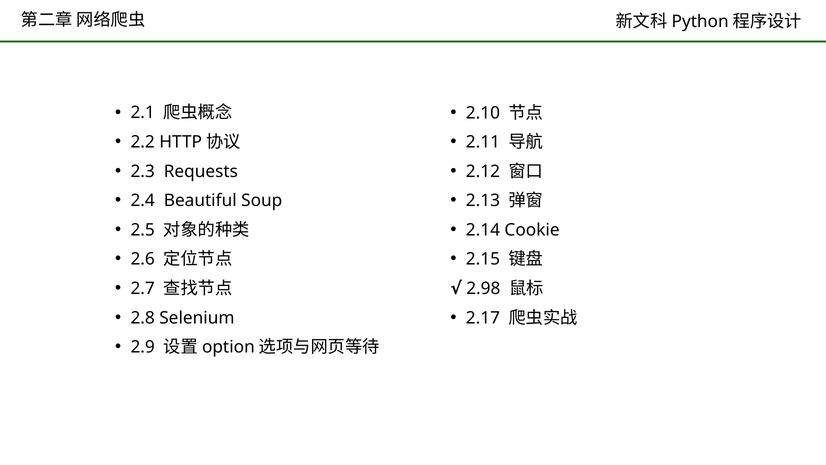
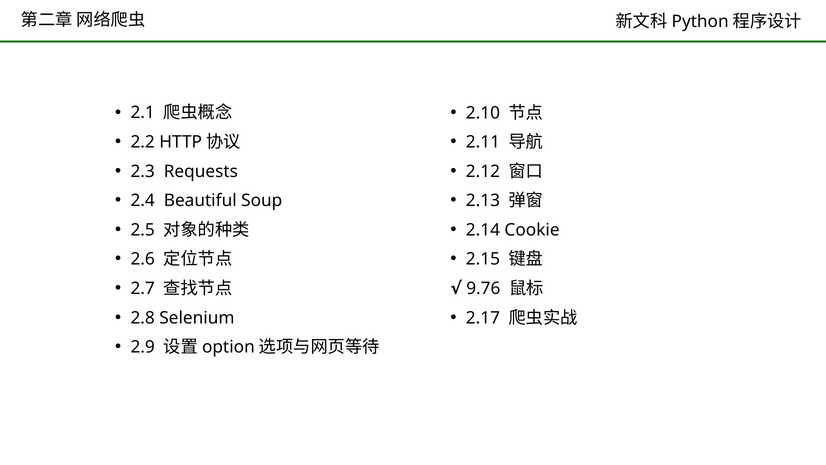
2.98: 2.98 -> 9.76
